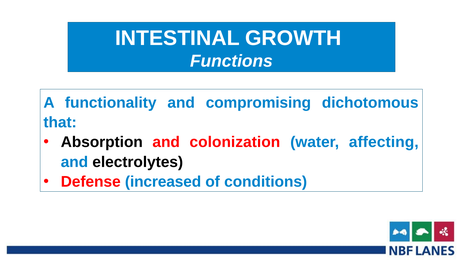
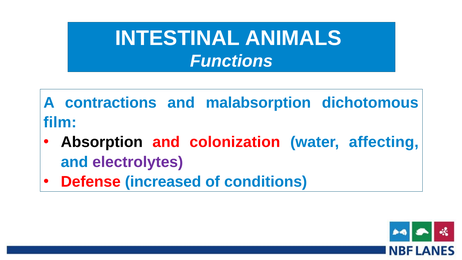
GROWTH: GROWTH -> ANIMALS
functionality: functionality -> contractions
compromising: compromising -> malabsorption
that: that -> film
electrolytes colour: black -> purple
